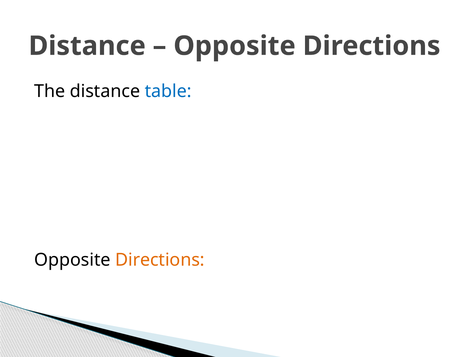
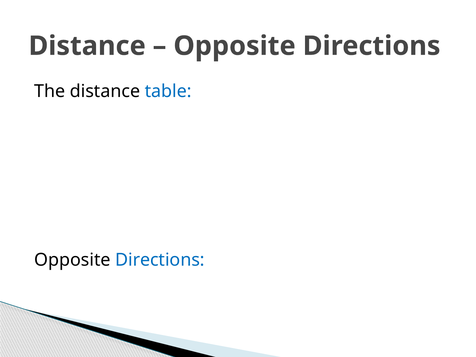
Directions at (160, 260) colour: orange -> blue
